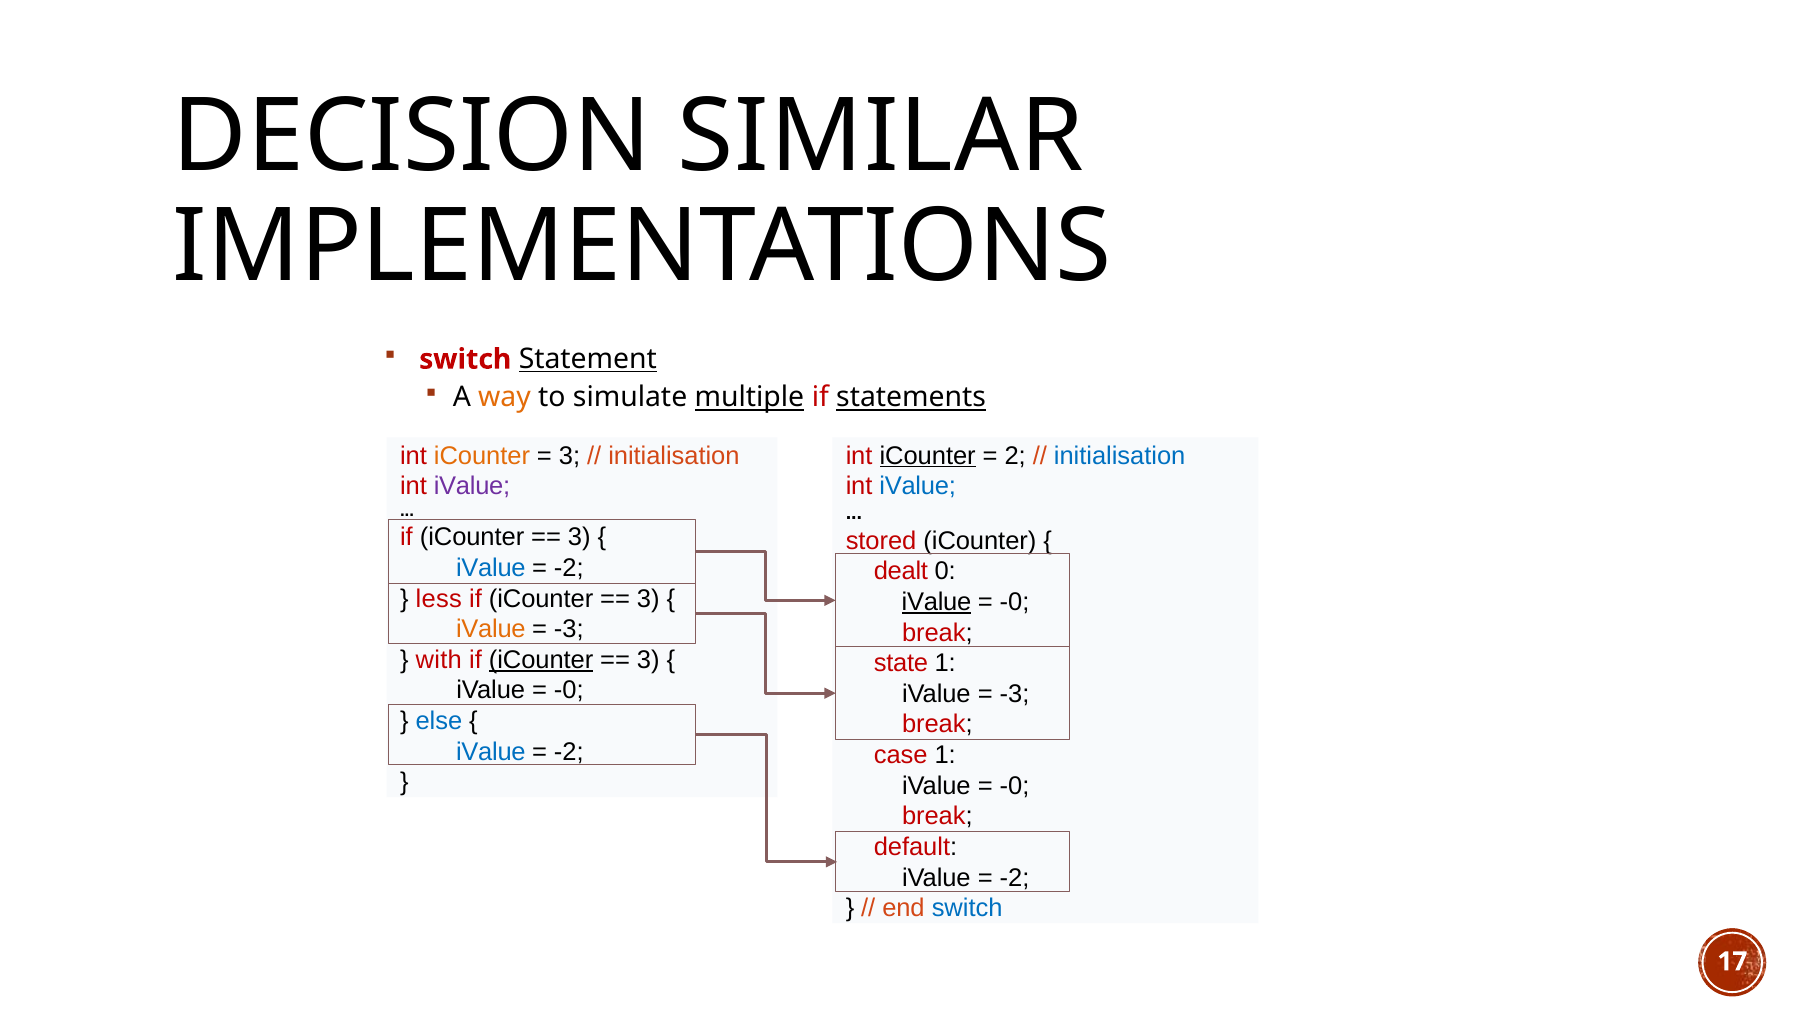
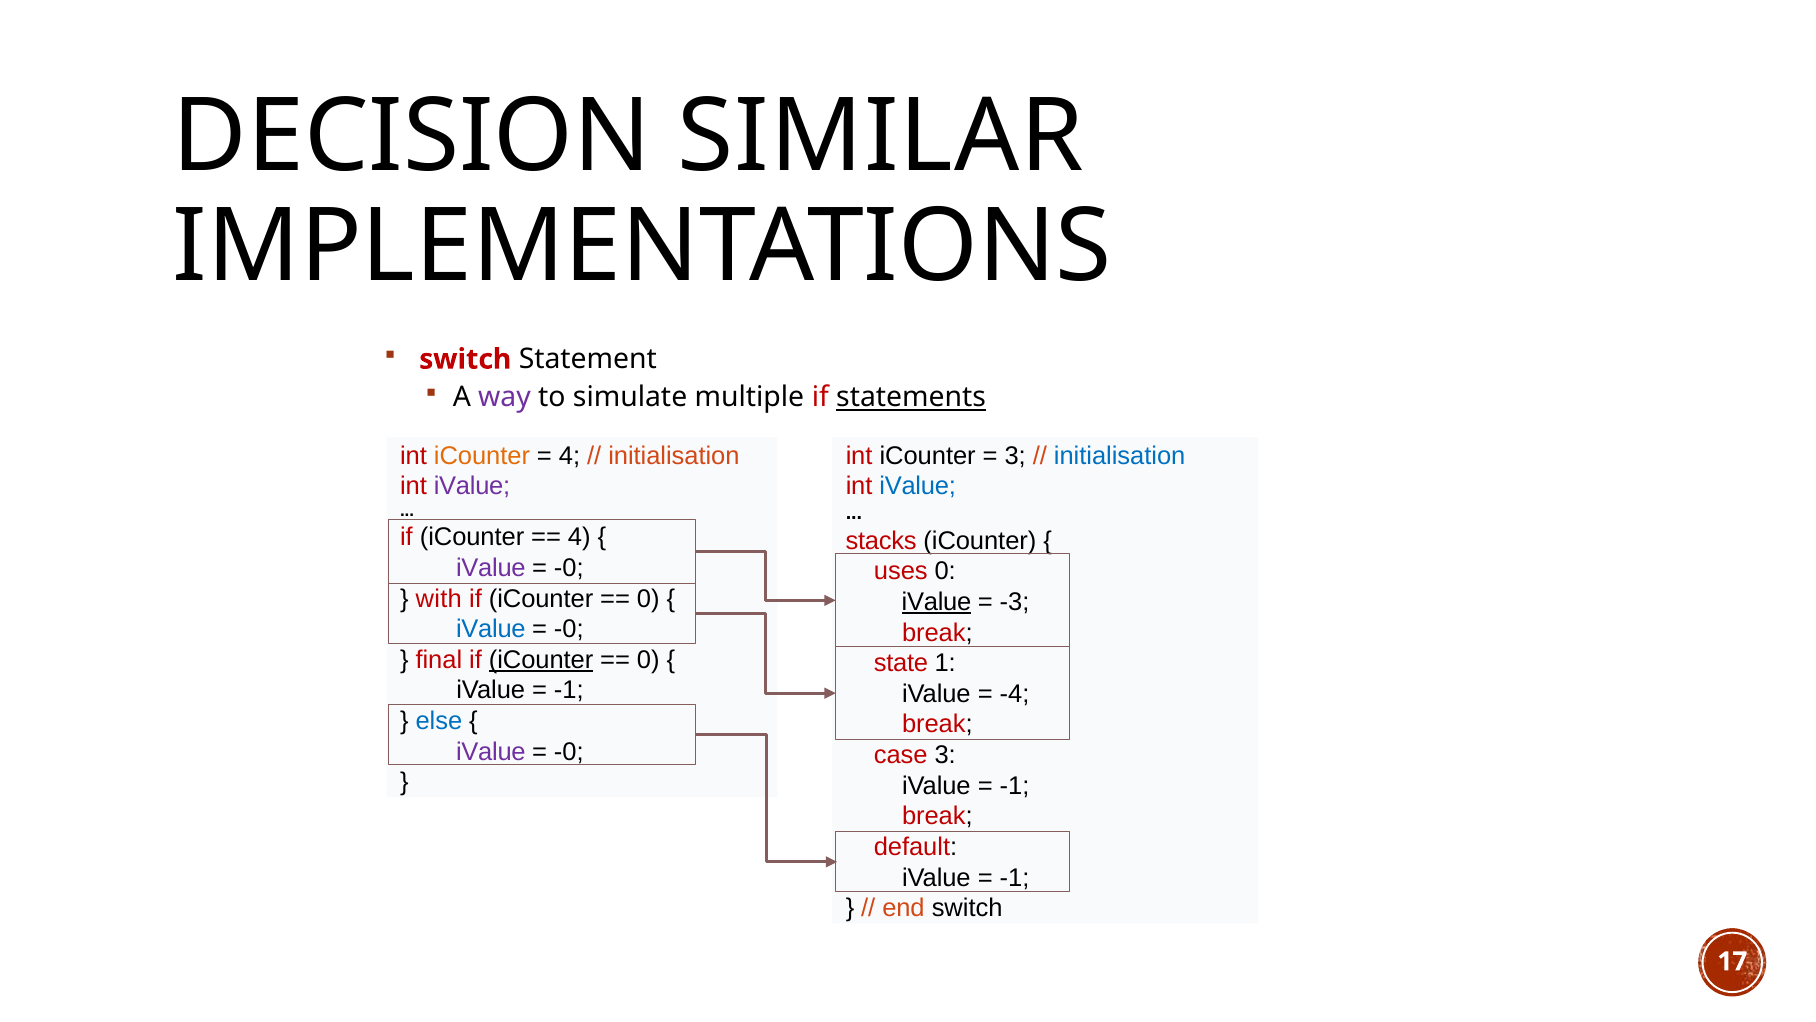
Statement underline: present -> none
way colour: orange -> purple
multiple underline: present -> none
3 at (570, 455): 3 -> 4
iCounter at (928, 455) underline: present -> none
2 at (1015, 455): 2 -> 3
3 at (579, 537): 3 -> 4
stored: stored -> stacks
iValue at (491, 568) colour: blue -> purple
-2 at (569, 568): -2 -> -0
dealt: dealt -> uses
less: less -> with
3 at (648, 598): 3 -> 0
-0 at (1014, 602): -0 -> -3
iValue at (491, 629) colour: orange -> blue
-3 at (569, 629): -3 -> -0
with: with -> final
3 at (648, 660): 3 -> 0
-0 at (569, 690): -0 -> -1
-3 at (1014, 694): -3 -> -4
iValue at (491, 751) colour: blue -> purple
-2 at (569, 751): -2 -> -0
case 1: 1 -> 3
-0 at (1014, 785): -0 -> -1
-2 at (1014, 877): -2 -> -1
switch at (967, 908) colour: blue -> black
